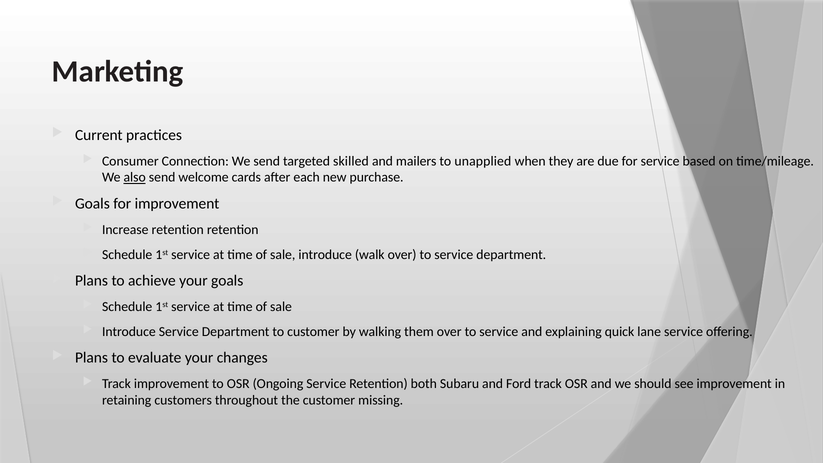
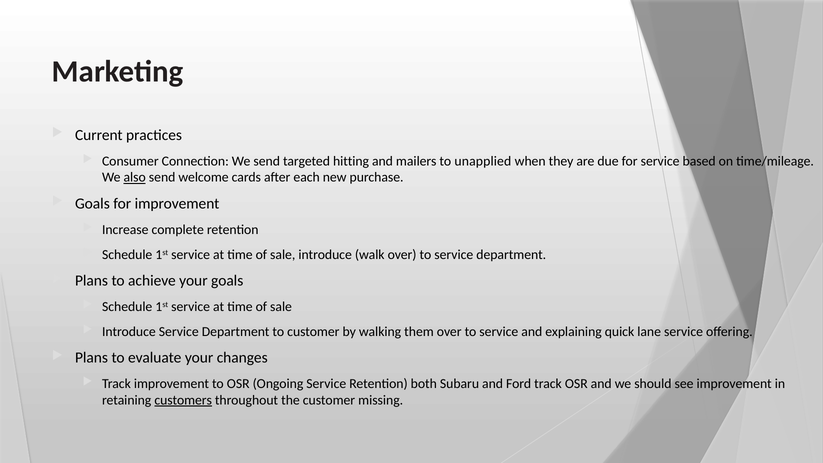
skilled: skilled -> hitting
Increase retention: retention -> complete
customers underline: none -> present
